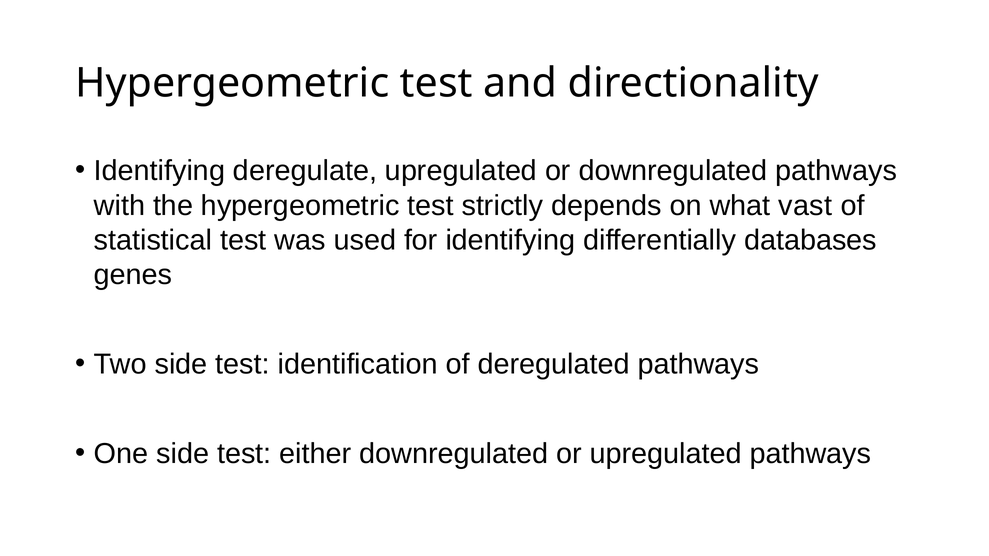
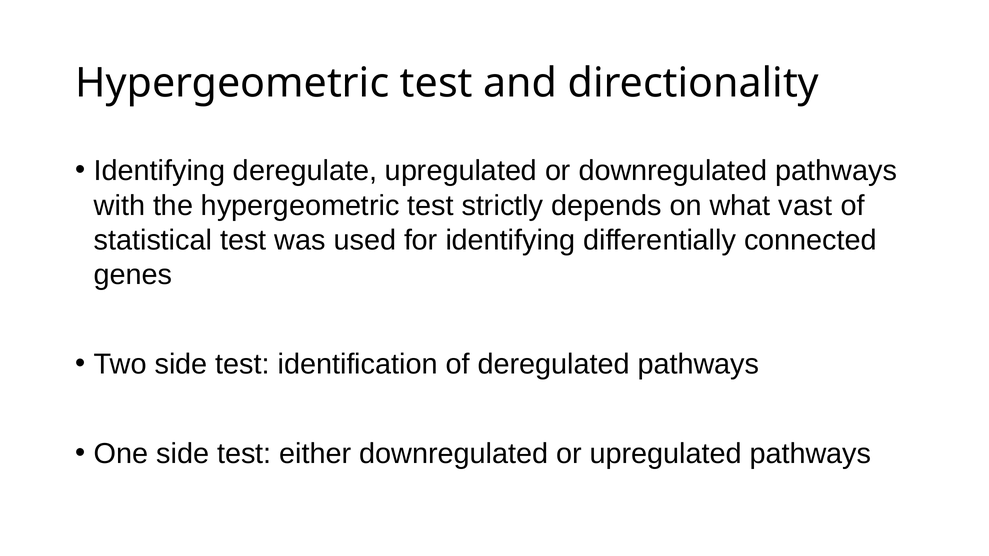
databases: databases -> connected
